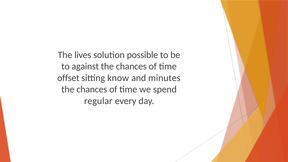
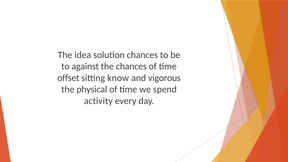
lives: lives -> idea
solution possible: possible -> chances
minutes: minutes -> vigorous
chances at (92, 89): chances -> physical
regular: regular -> activity
